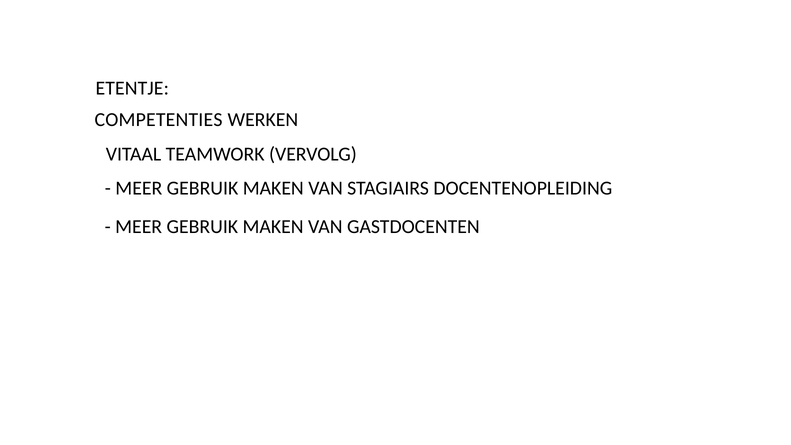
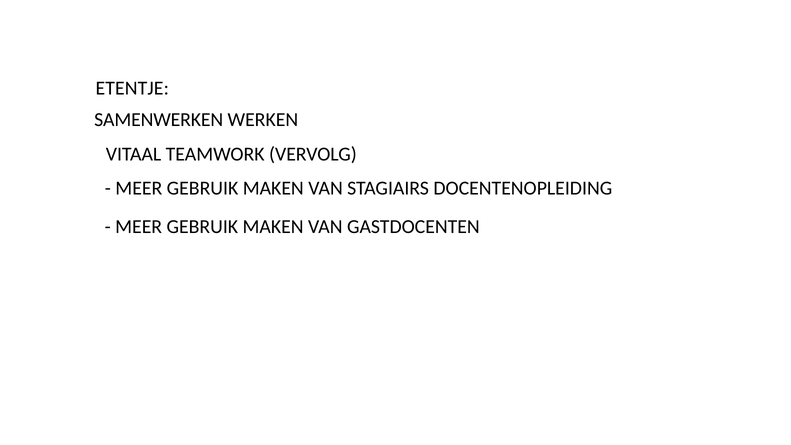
COMPETENTIES: COMPETENTIES -> SAMENWERKEN
